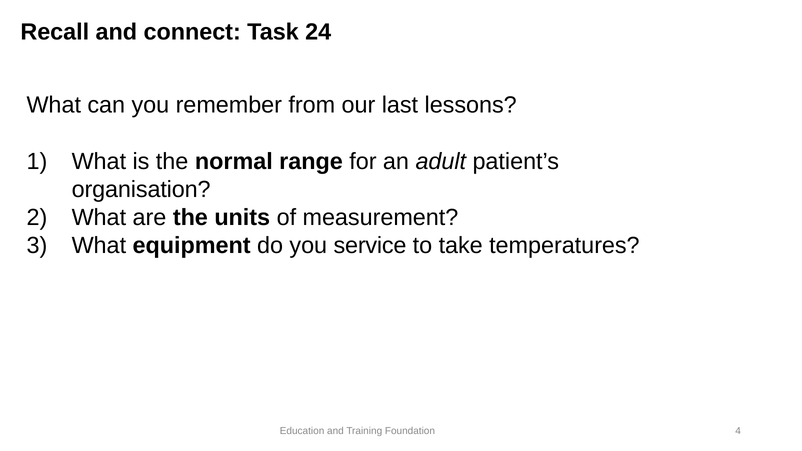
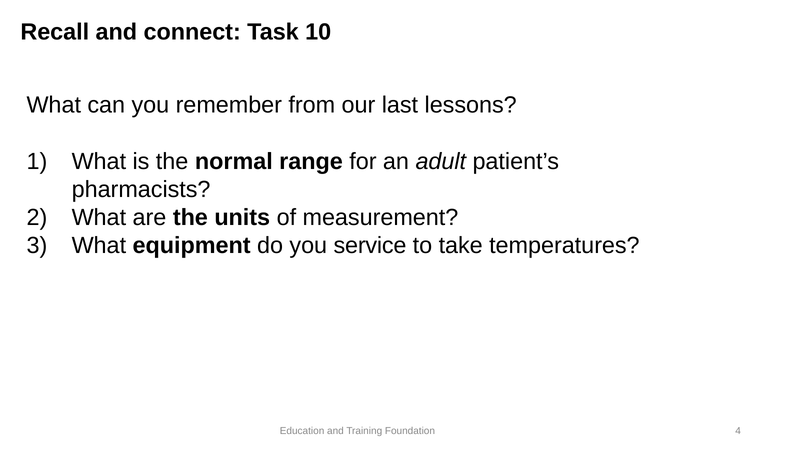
24: 24 -> 10
organisation: organisation -> pharmacists
